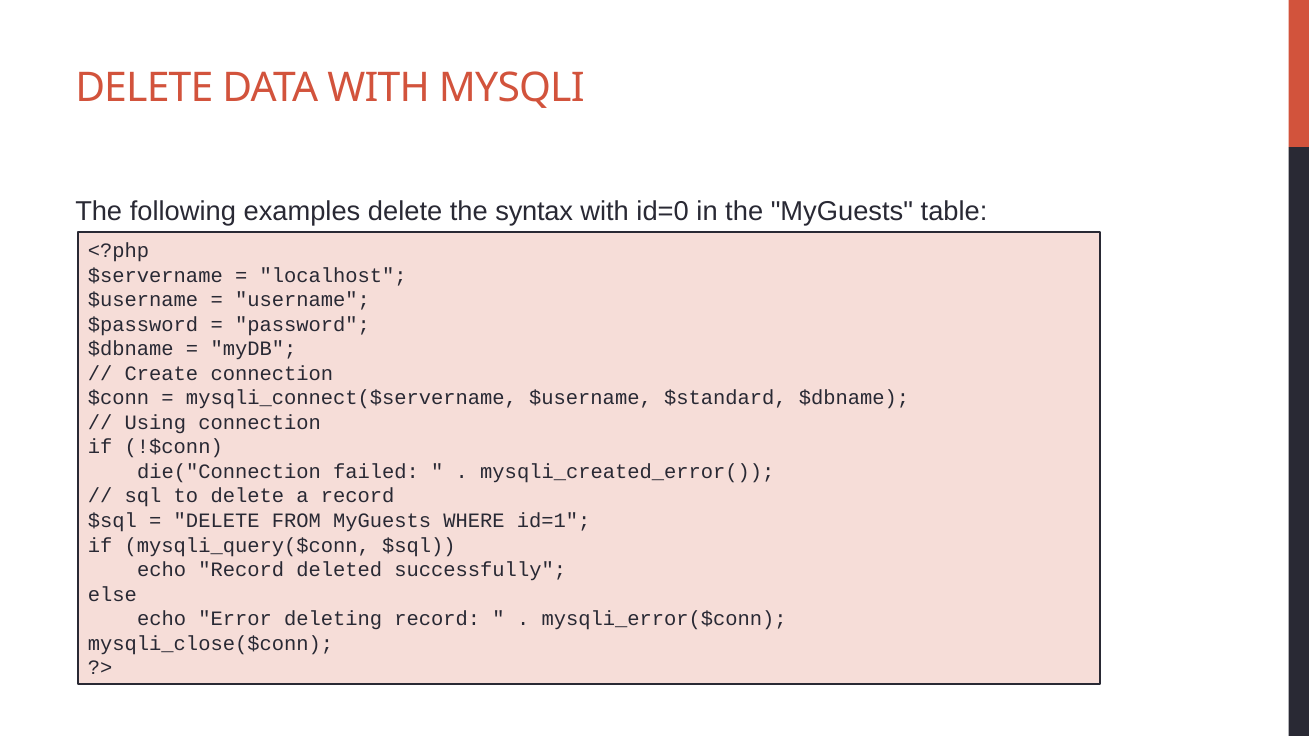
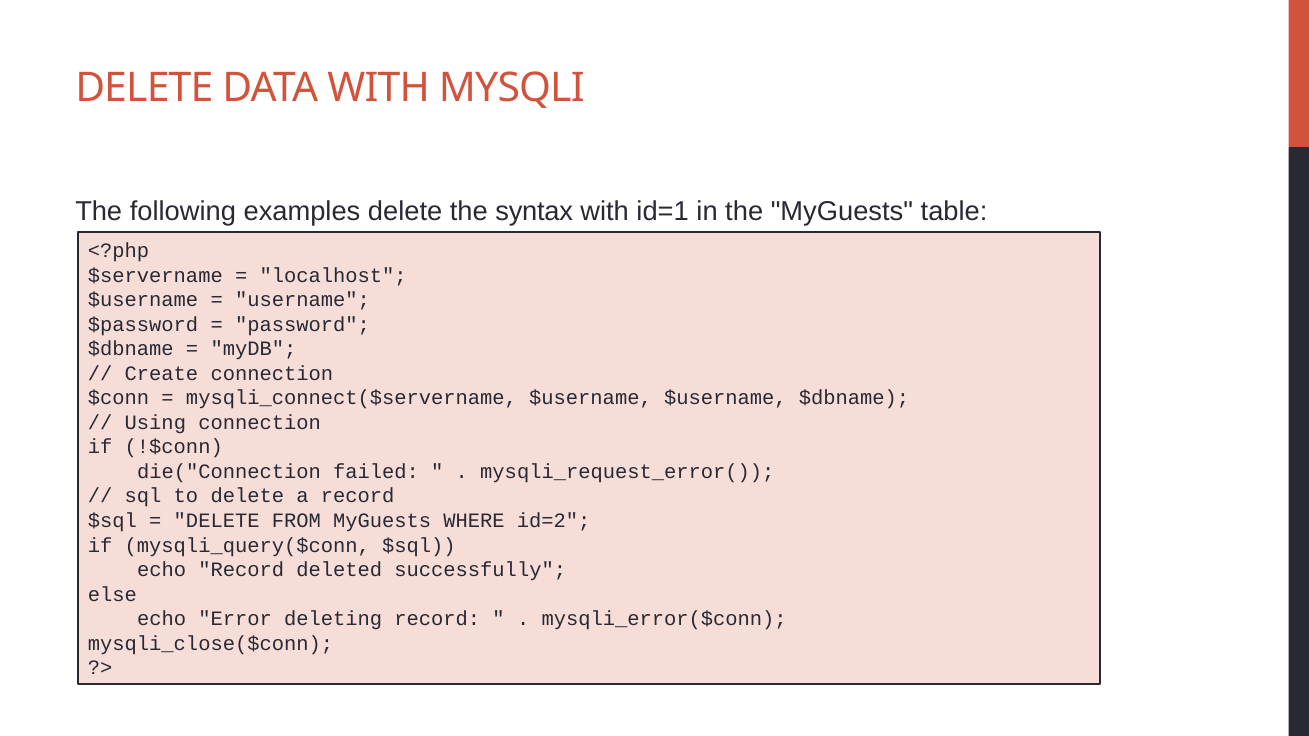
id=0: id=0 -> id=1
$username $standard: $standard -> $username
mysqli_created_error(: mysqli_created_error( -> mysqli_request_error(
id=1: id=1 -> id=2
